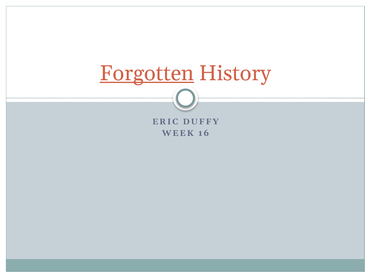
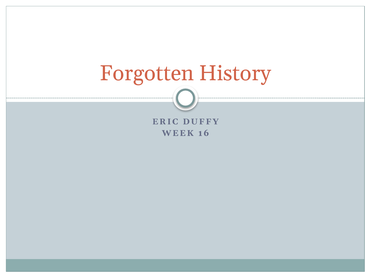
Forgotten underline: present -> none
